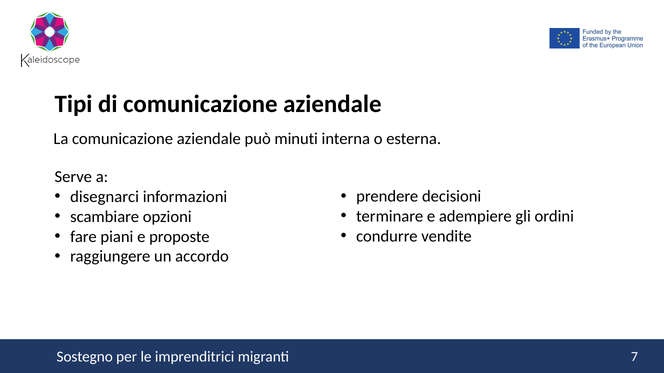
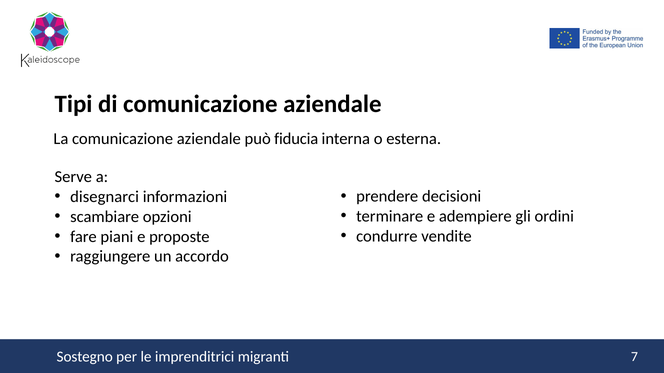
minuti: minuti -> fiducia
